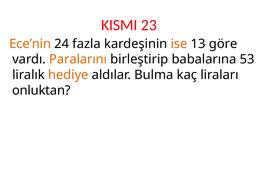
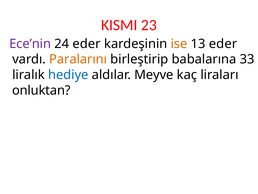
Ece’nin colour: orange -> purple
24 fazla: fazla -> eder
13 göre: göre -> eder
53: 53 -> 33
hediye colour: orange -> blue
Bulma: Bulma -> Meyve
